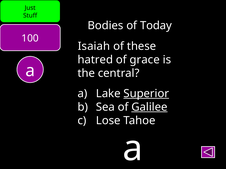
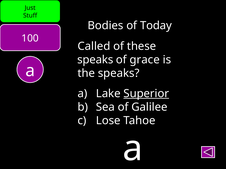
Isaiah: Isaiah -> Called
hatred at (95, 60): hatred -> speaks
the central: central -> speaks
Galilee underline: present -> none
